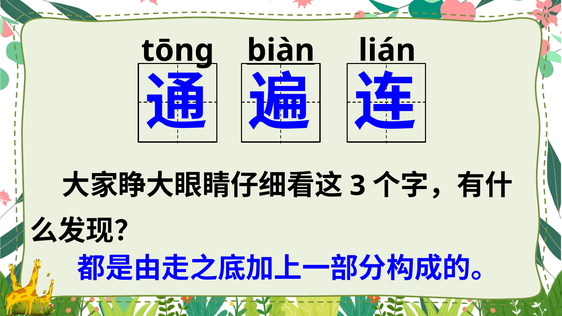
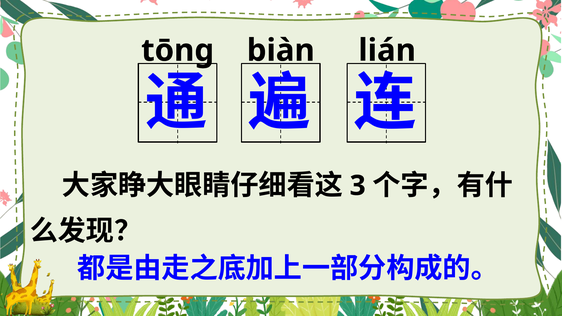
biàn underline: present -> none
